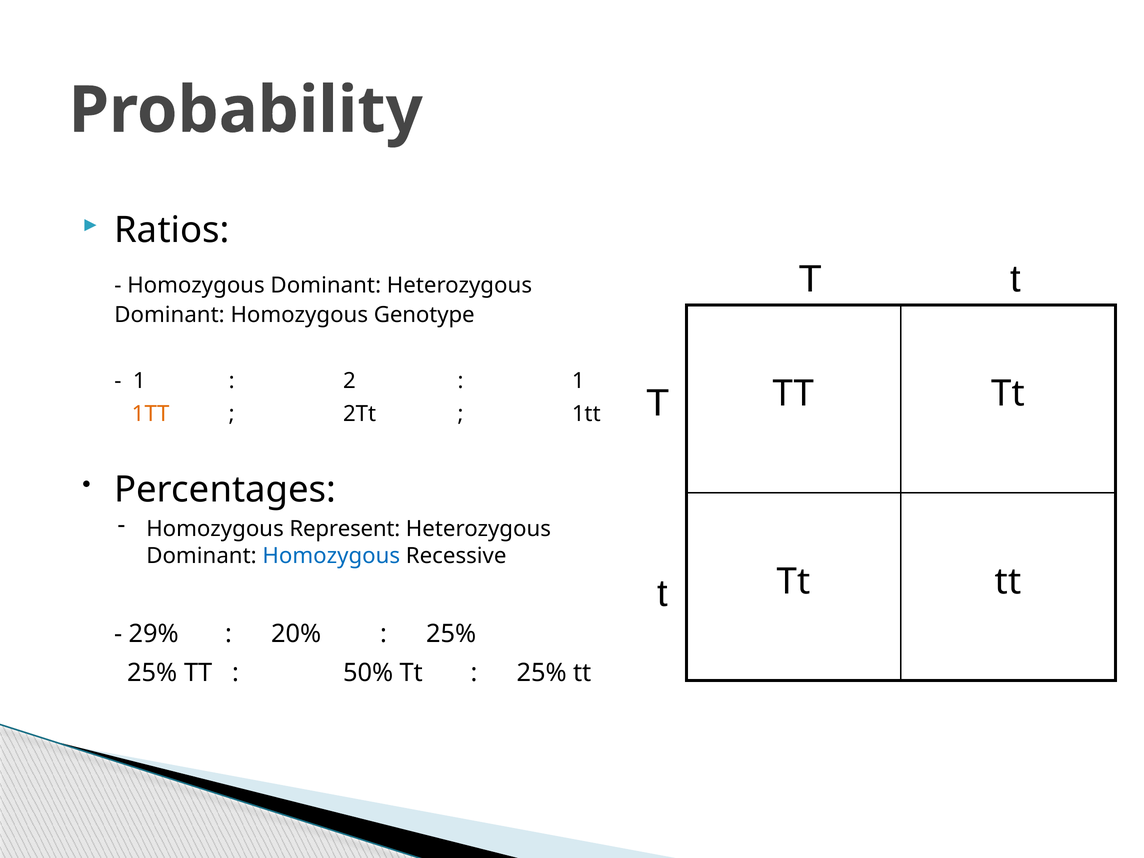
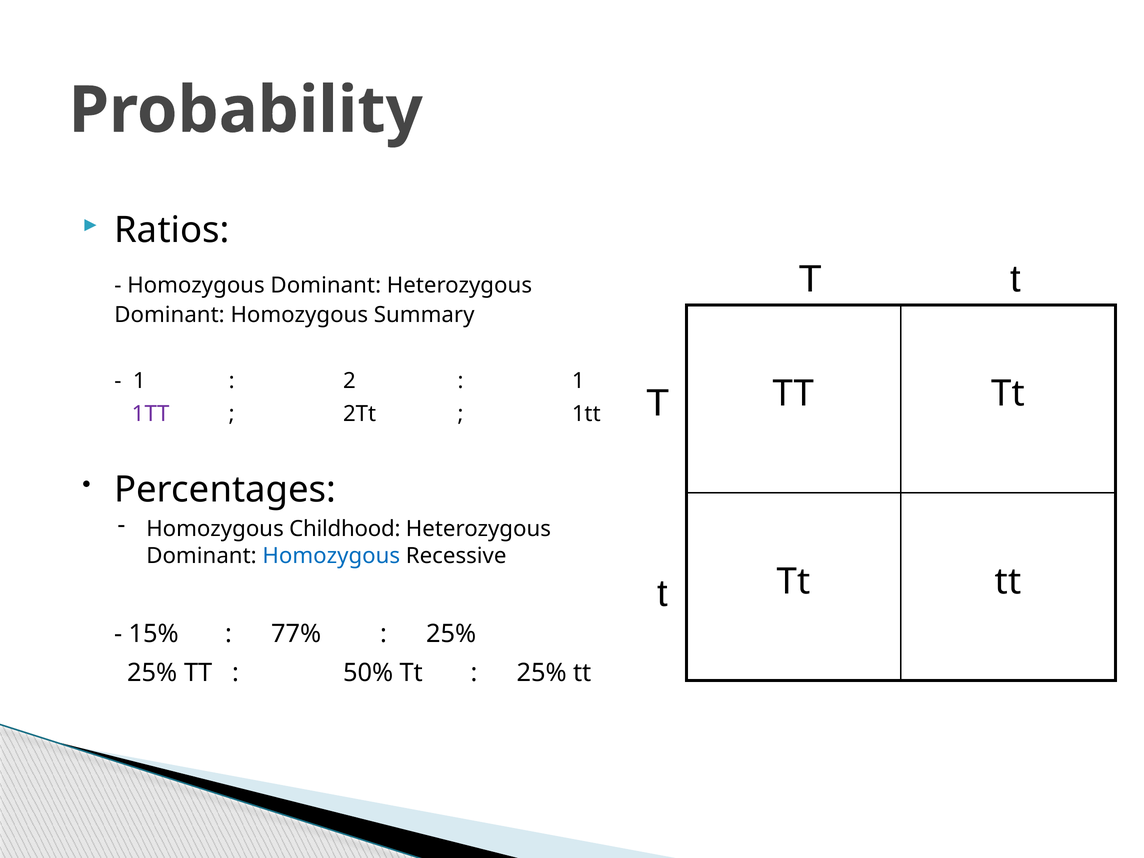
Genotype: Genotype -> Summary
1TT at (151, 414) colour: orange -> purple
Represent: Represent -> Childhood
29%: 29% -> 15%
20%: 20% -> 77%
